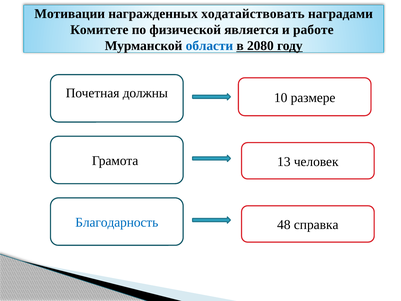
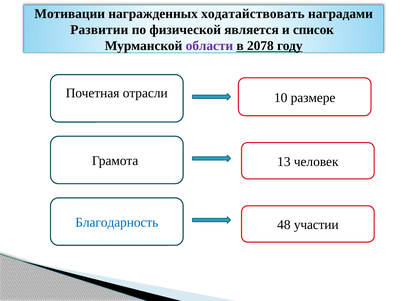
Комитете: Комитете -> Развитии
работе: работе -> список
области colour: blue -> purple
2080: 2080 -> 2078
должны: должны -> отрасли
справка: справка -> участии
